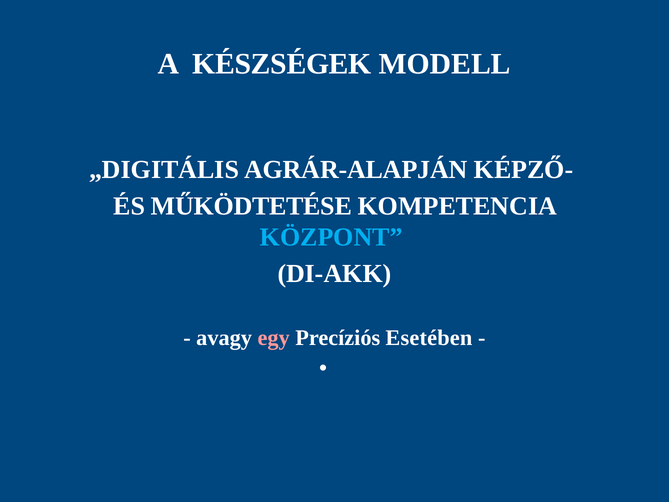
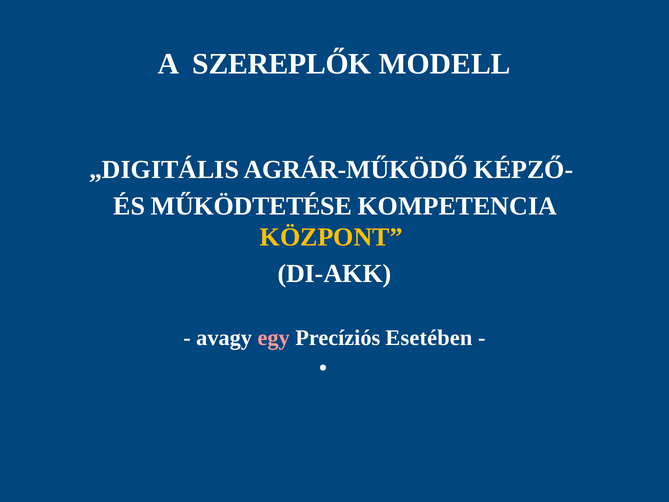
KÉSZSÉGEK: KÉSZSÉGEK -> SZEREPLŐK
AGRÁR-ALAPJÁN: AGRÁR-ALAPJÁN -> AGRÁR-MŰKÖDŐ
KÖZPONT colour: light blue -> yellow
